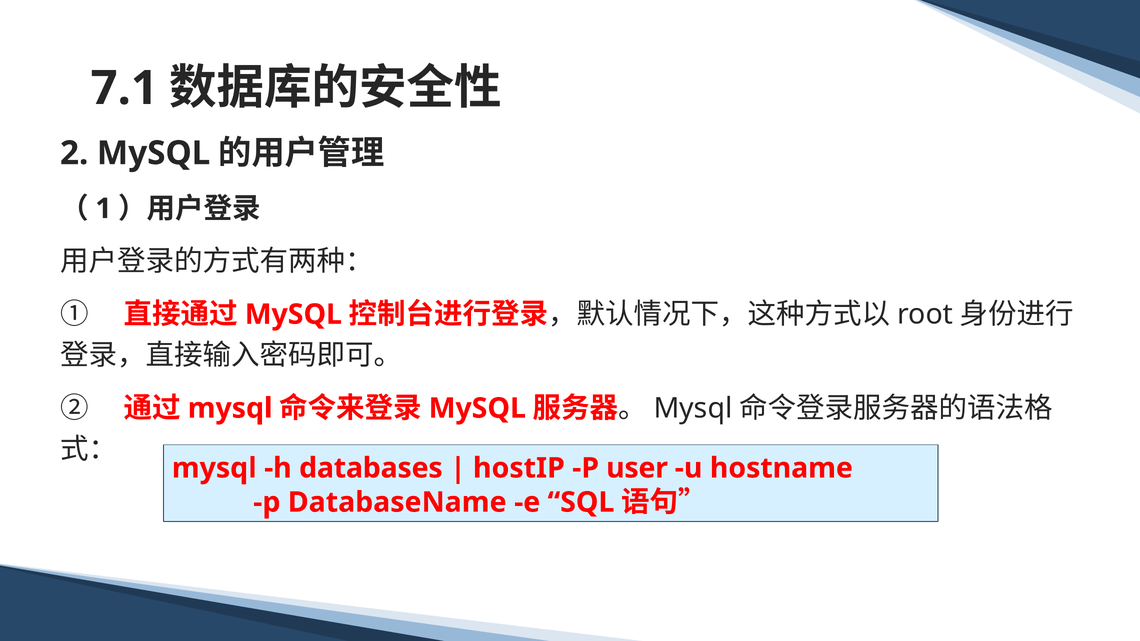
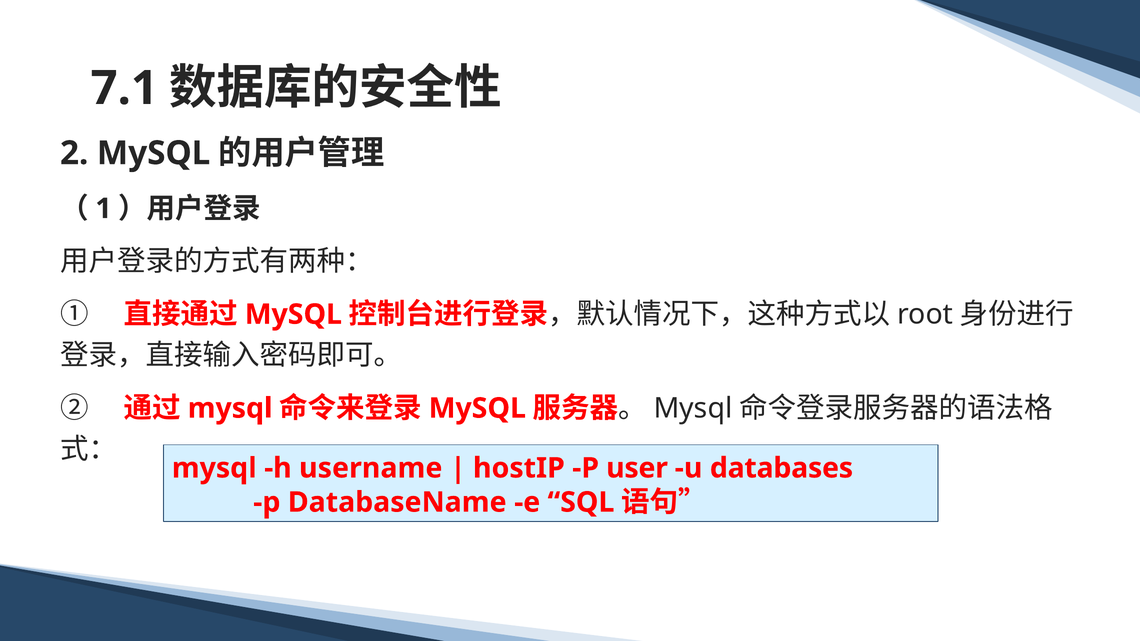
databases: databases -> username
hostname: hostname -> databases
